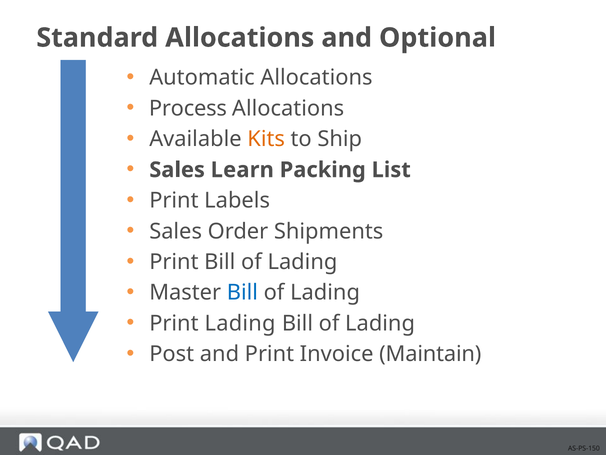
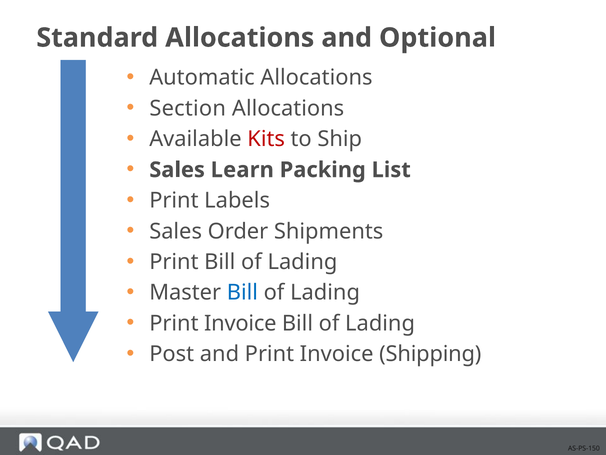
Process: Process -> Section
Kits colour: orange -> red
Lading at (240, 323): Lading -> Invoice
Maintain: Maintain -> Shipping
